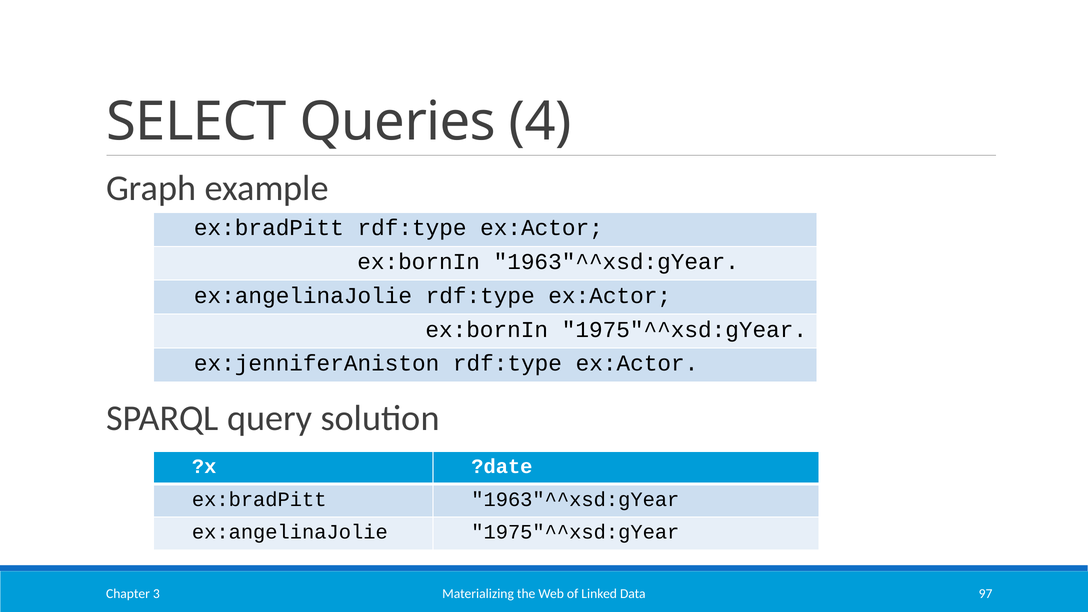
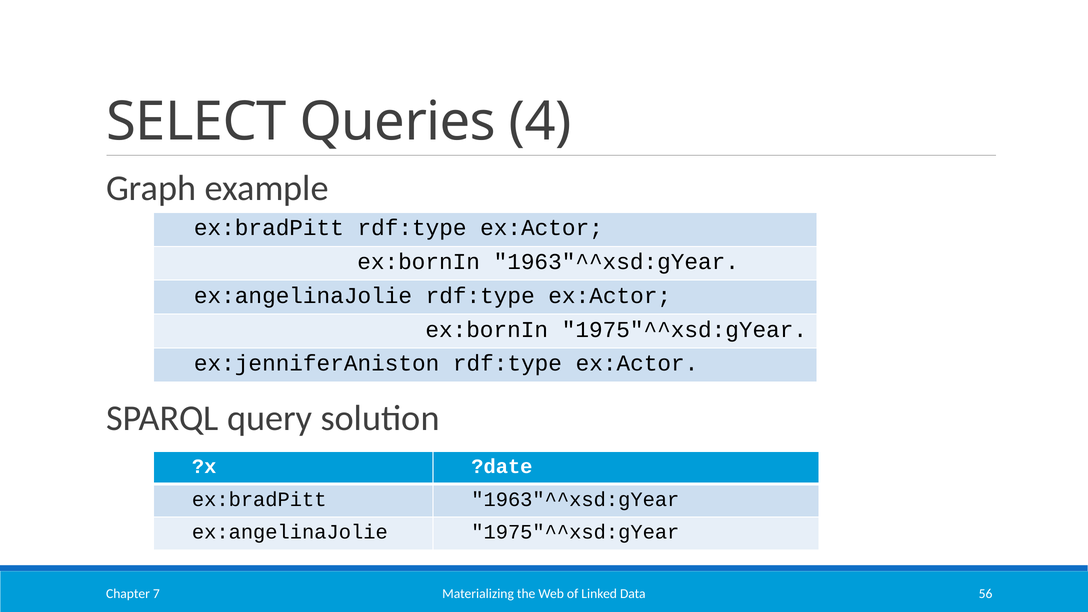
97: 97 -> 56
3: 3 -> 7
